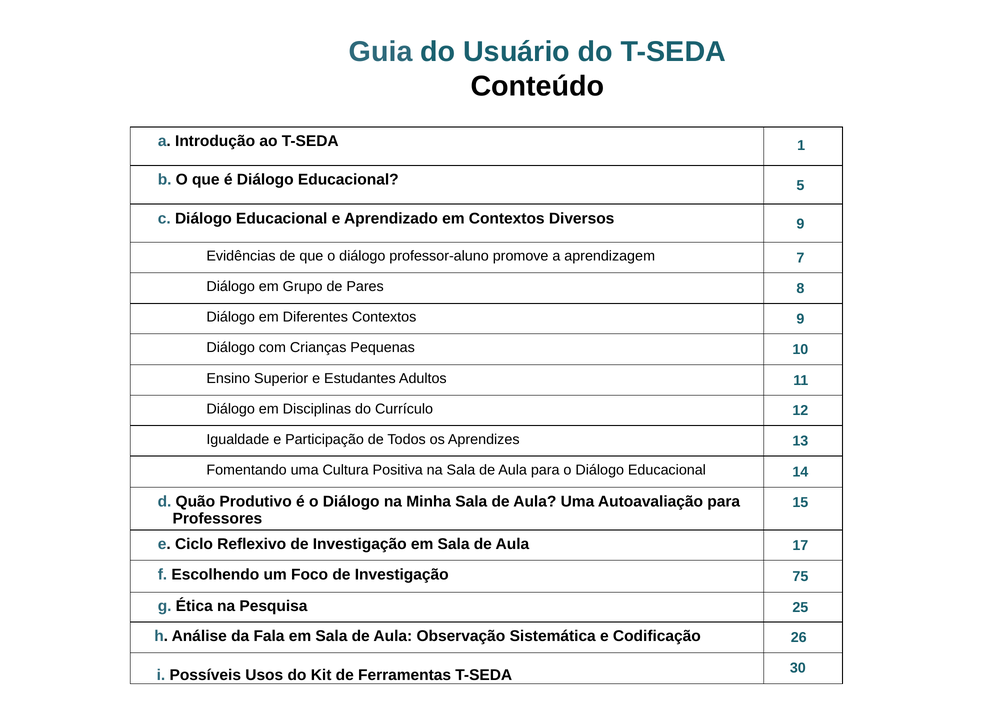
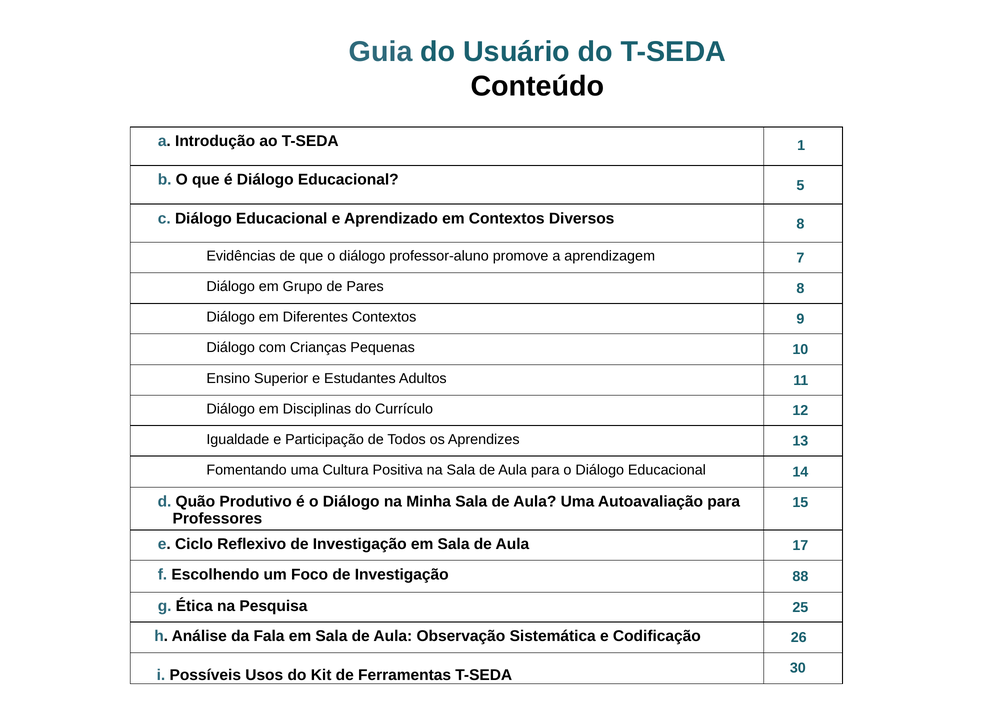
Diversos 9: 9 -> 8
75: 75 -> 88
